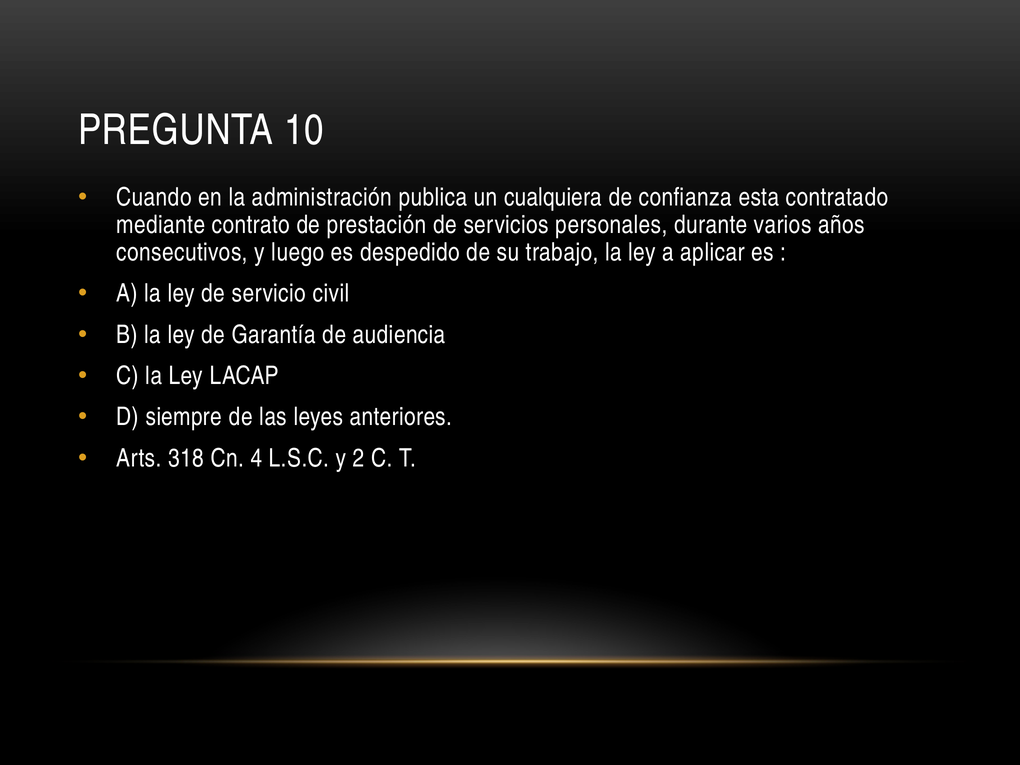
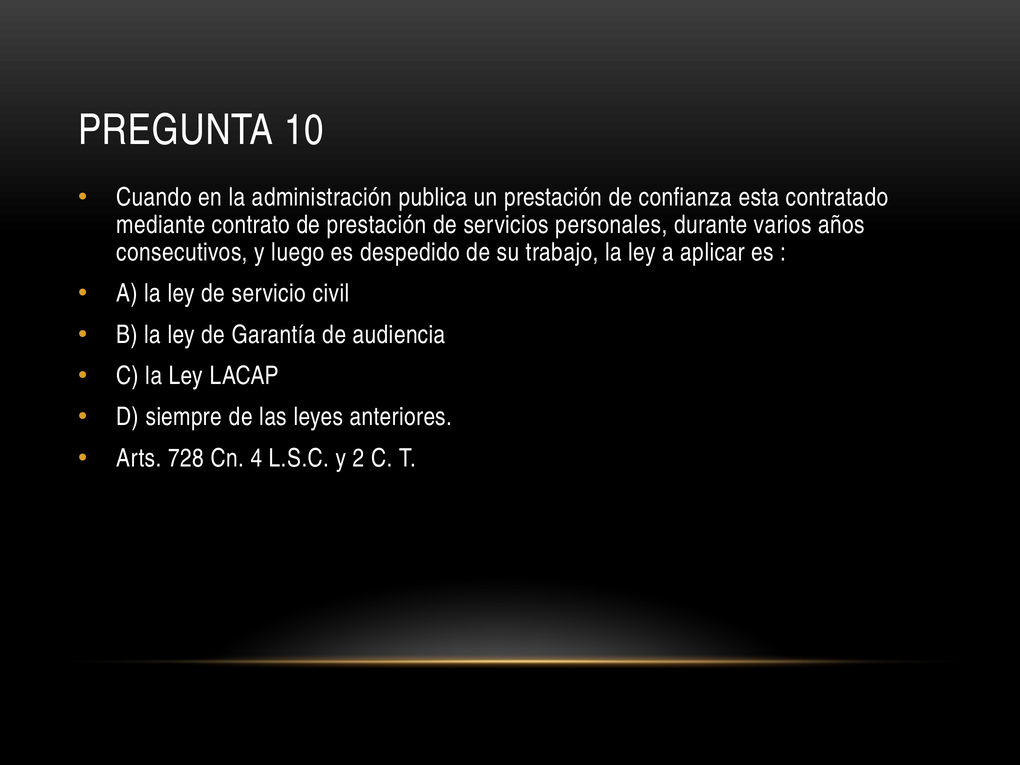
un cualquiera: cualquiera -> prestación
318: 318 -> 728
